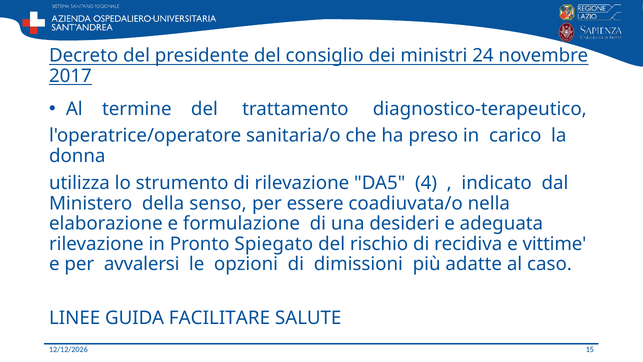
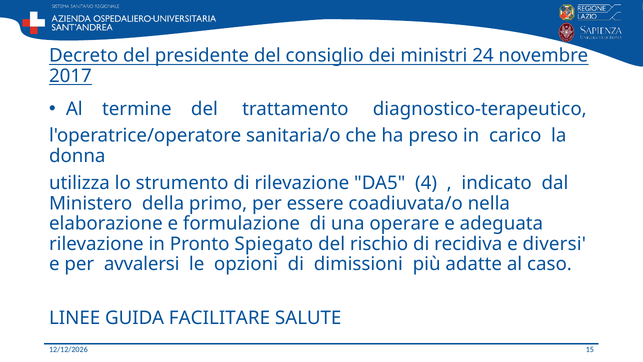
senso: senso -> primo
desideri: desideri -> operare
vittime: vittime -> diversi
